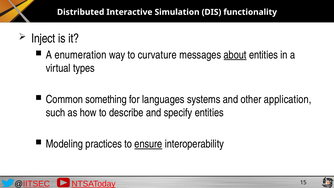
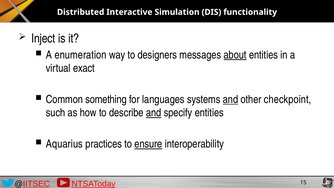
curvature: curvature -> designers
types: types -> exact
and at (230, 99) underline: none -> present
application: application -> checkpoint
and at (154, 113) underline: none -> present
Modeling: Modeling -> Aquarius
